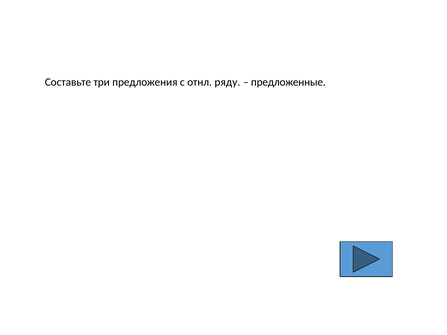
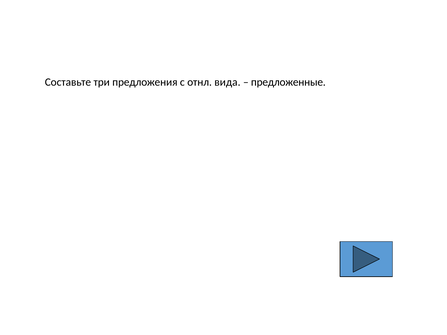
ряду: ряду -> вида
